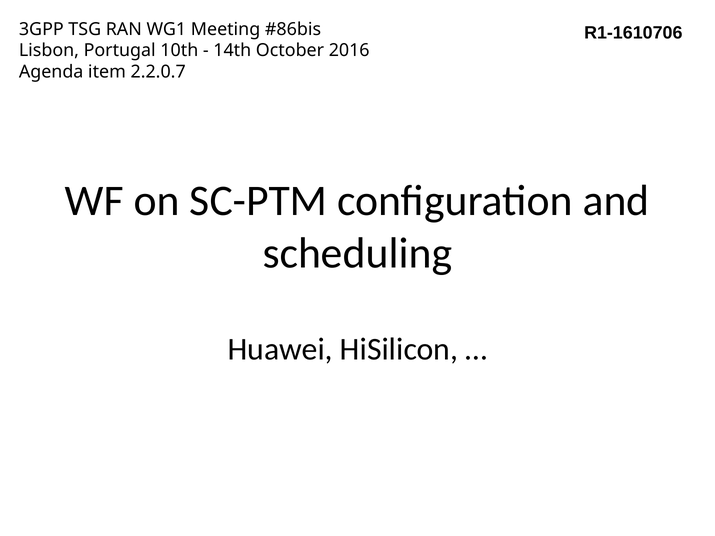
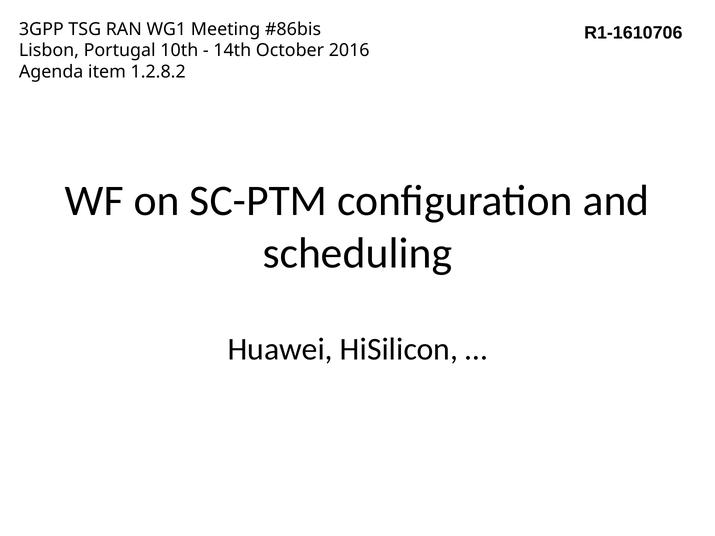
2.2.0.7: 2.2.0.7 -> 1.2.8.2
